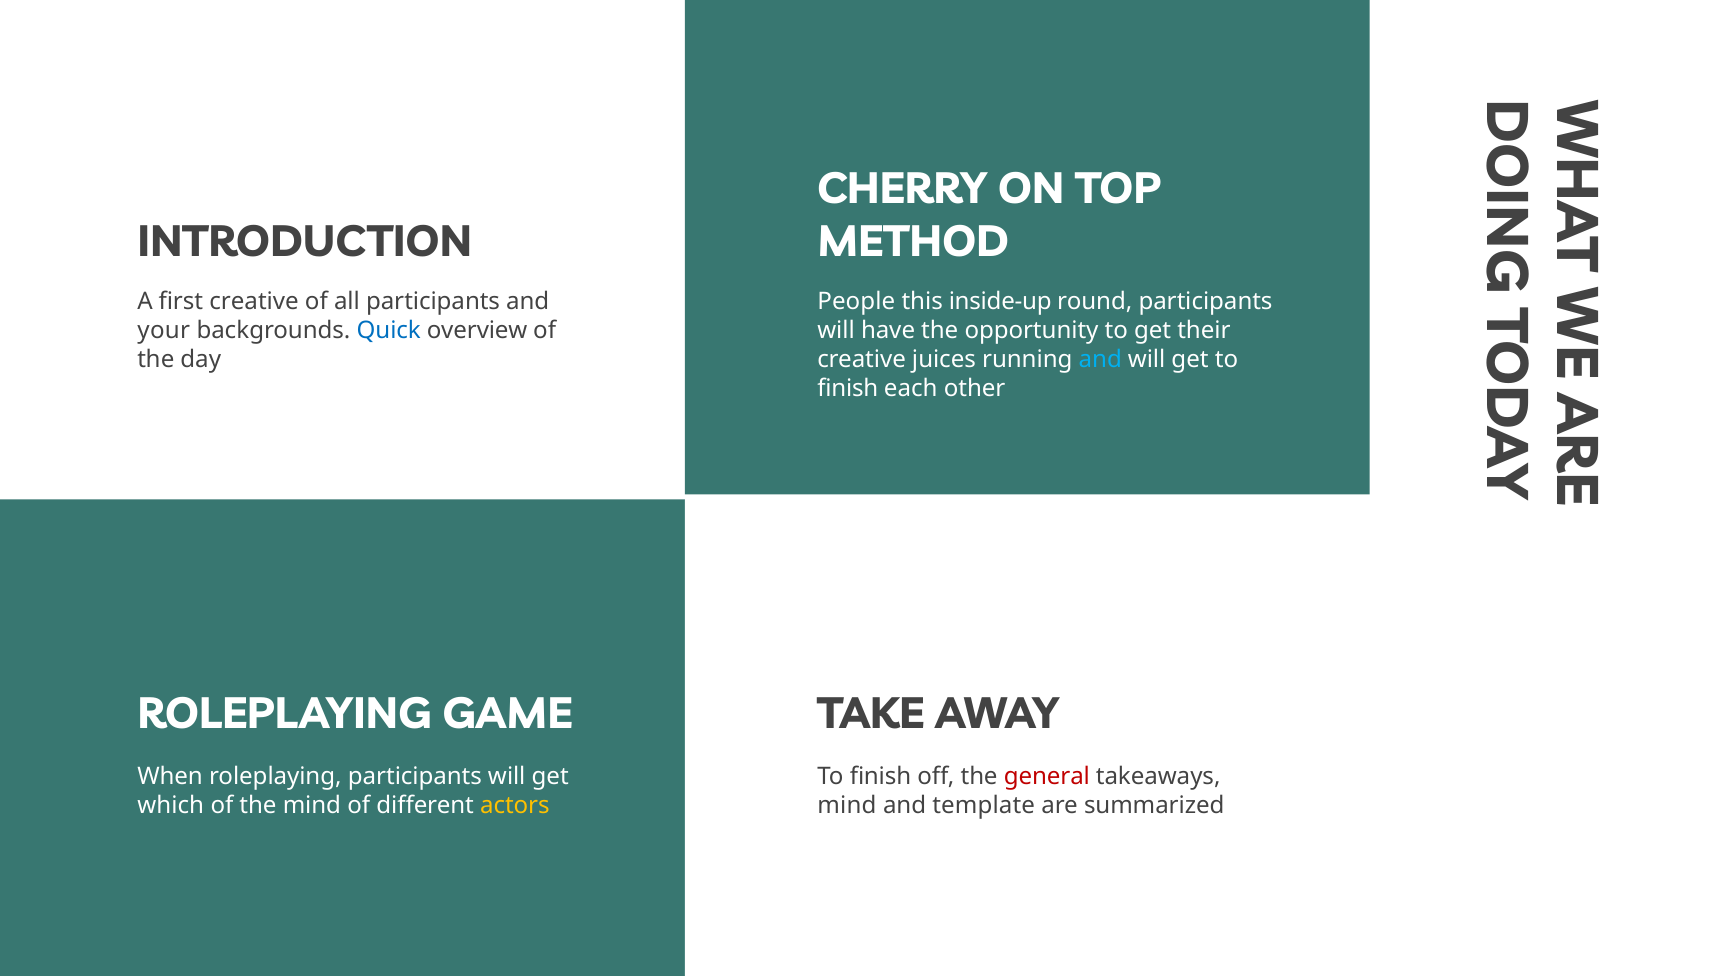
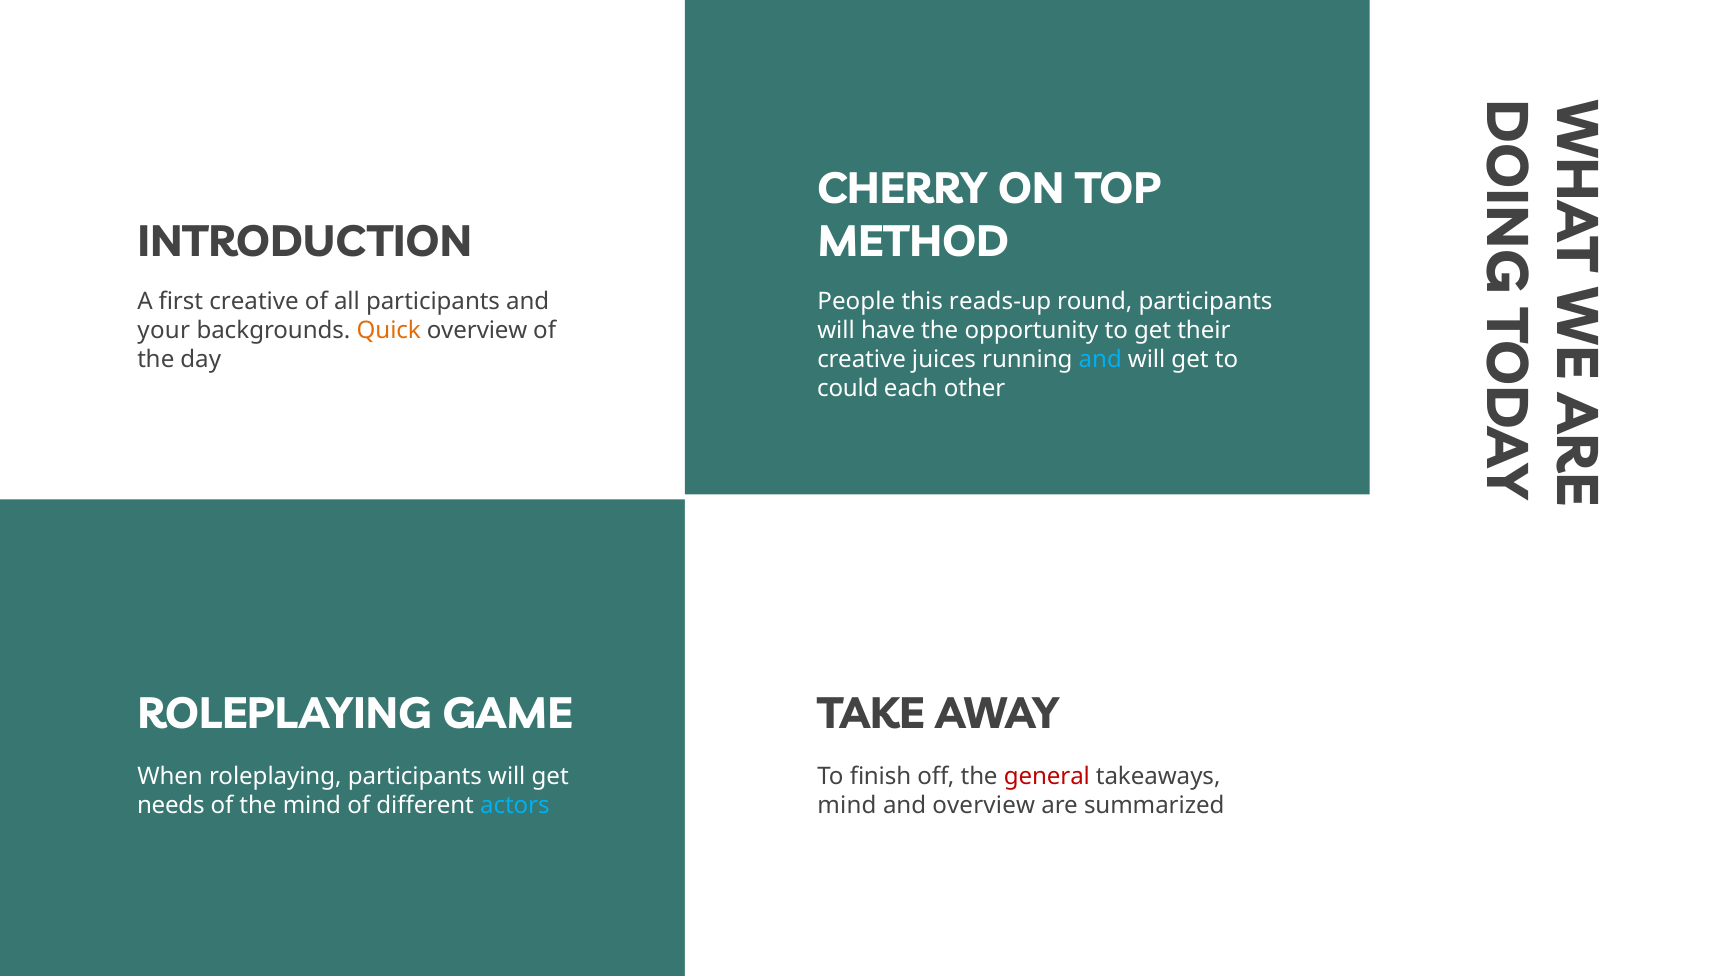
inside-up: inside-up -> reads-up
Quick colour: blue -> orange
finish at (848, 388): finish -> could
which: which -> needs
actors colour: yellow -> light blue
and template: template -> overview
